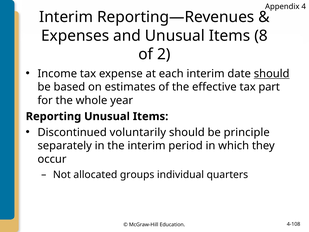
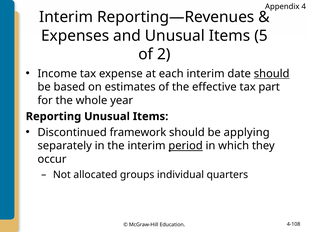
8: 8 -> 5
voluntarily: voluntarily -> framework
principle: principle -> applying
period underline: none -> present
